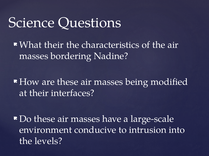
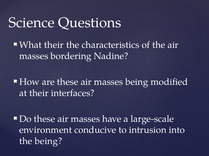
the levels: levels -> being
